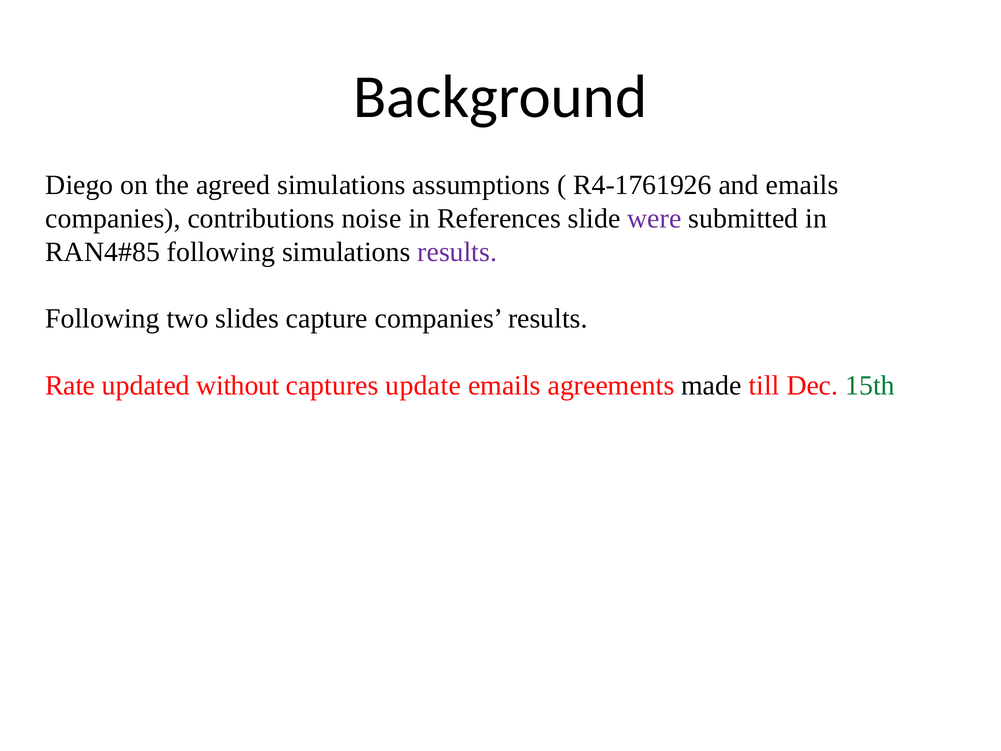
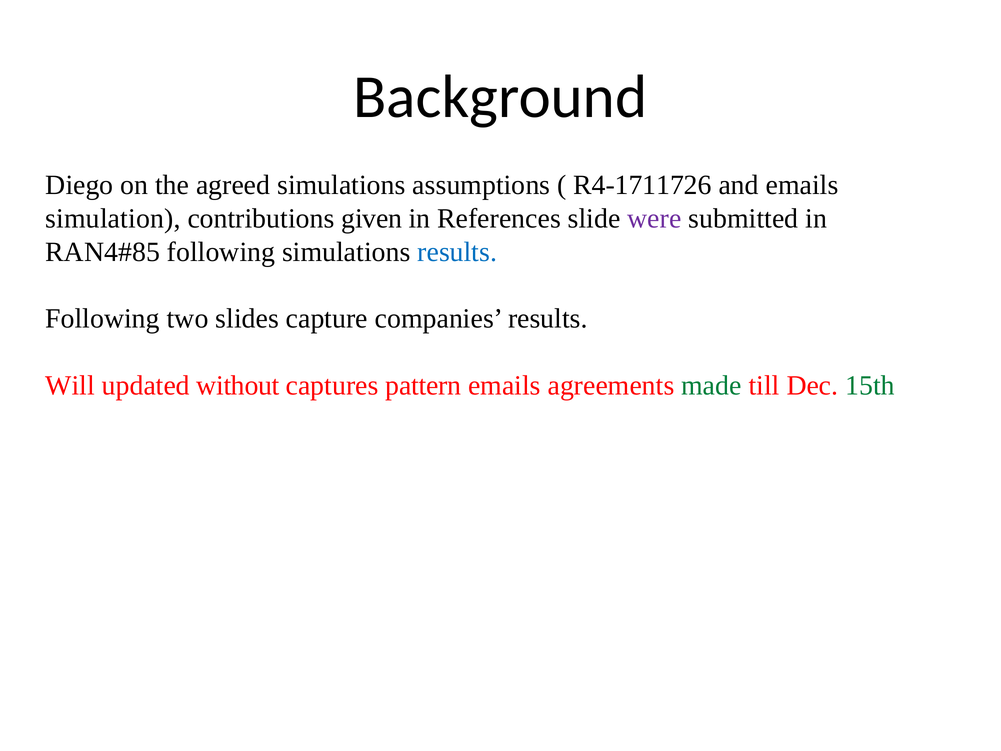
R4-1761926: R4-1761926 -> R4-1711726
companies at (113, 219): companies -> simulation
noise: noise -> given
results at (457, 252) colour: purple -> blue
Rate: Rate -> Will
update: update -> pattern
made colour: black -> green
